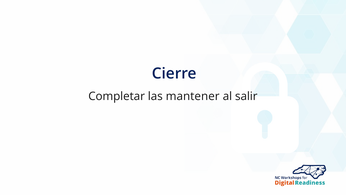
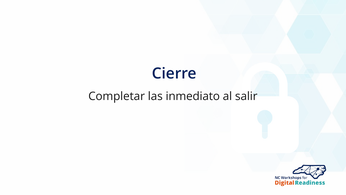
mantener: mantener -> inmediato
